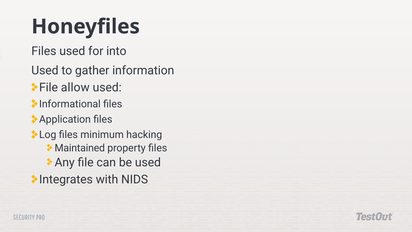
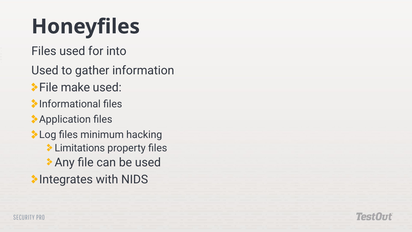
allow: allow -> make
Maintained: Maintained -> Limitations
